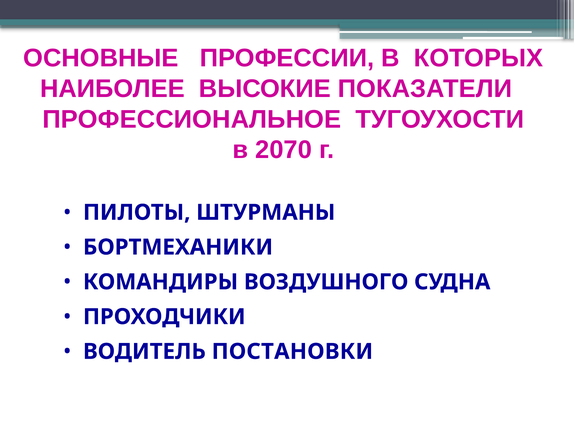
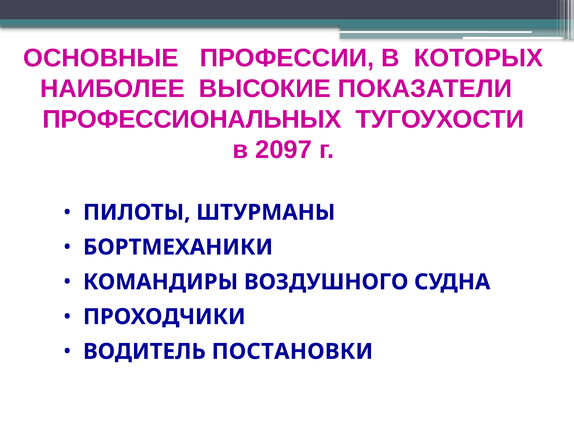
ПРОФЕССИОНАЛЬНОЕ: ПРОФЕССИОНАЛЬНОЕ -> ПРОФЕССИОНАЛЬНЫХ
2070: 2070 -> 2097
